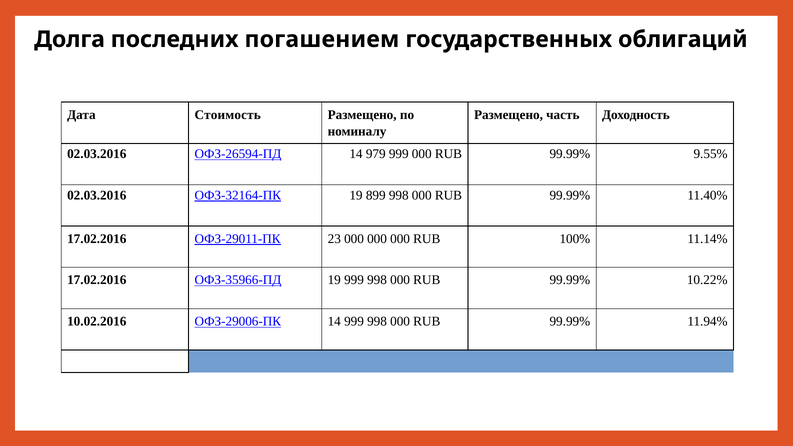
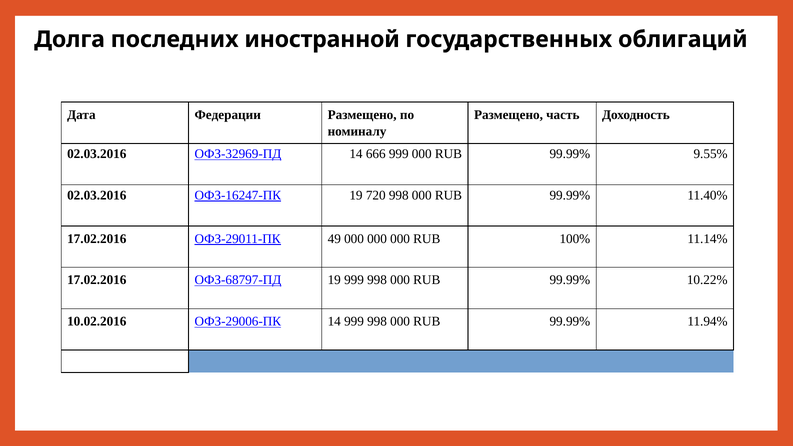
погашением: погашением -> иностранной
Стоимость: Стоимость -> Федерации
ОФЗ-26594-ПД: ОФЗ-26594-ПД -> ОФЗ-32969-ПД
979: 979 -> 666
ОФЗ-32164-ПК: ОФЗ-32164-ПК -> ОФЗ-16247-ПК
899: 899 -> 720
23: 23 -> 49
ОФЗ-35966-ПД: ОФЗ-35966-ПД -> ОФЗ-68797-ПД
